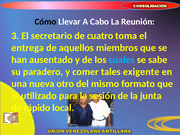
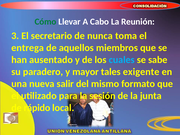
Cómo colour: black -> green
cuatro: cuatro -> nunca
comer: comer -> mayor
otro: otro -> salir
